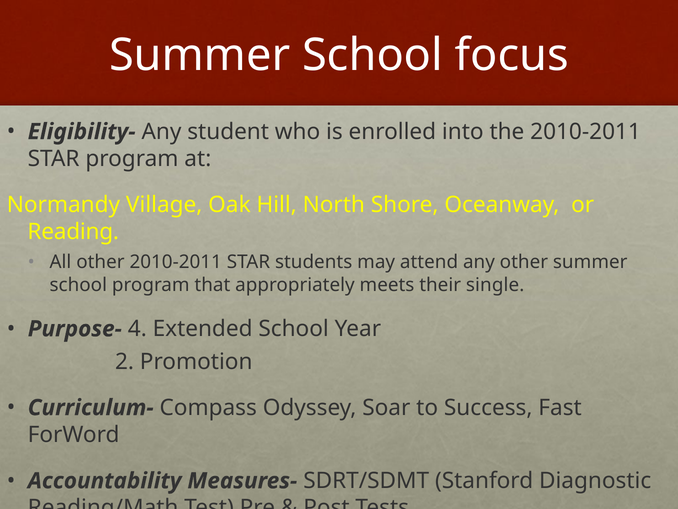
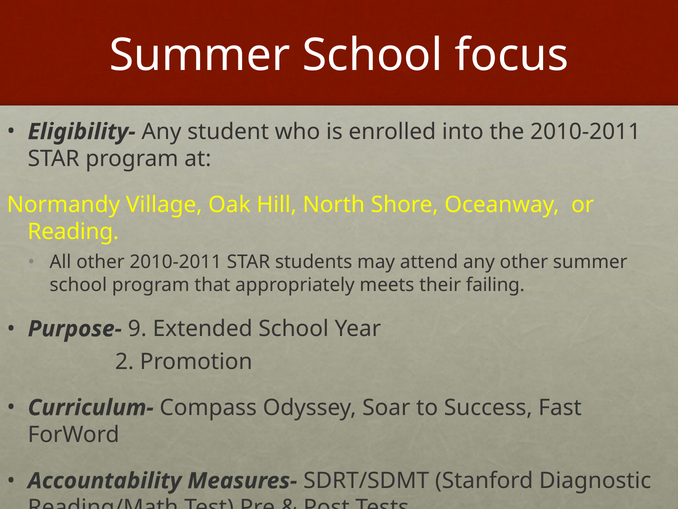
single: single -> failing
4: 4 -> 9
